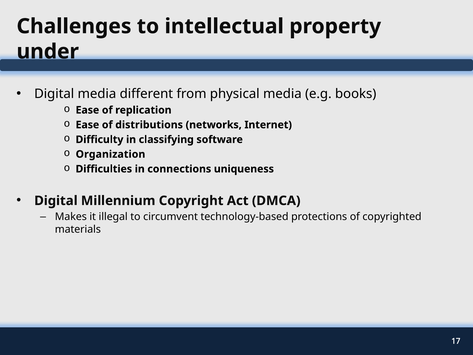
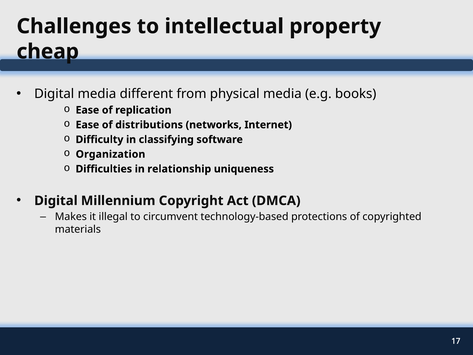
under: under -> cheap
connections: connections -> relationship
